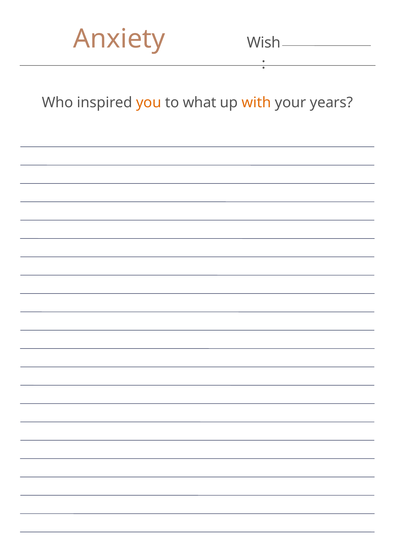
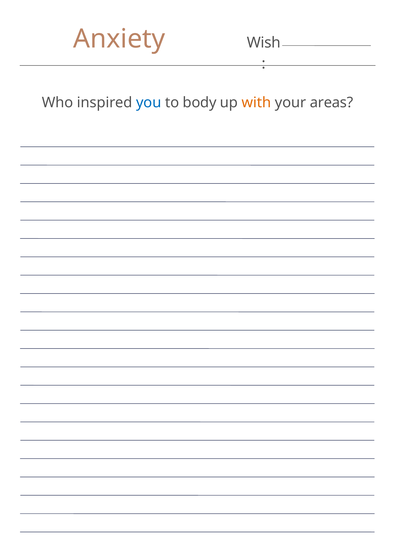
you colour: orange -> blue
what: what -> body
years: years -> areas
